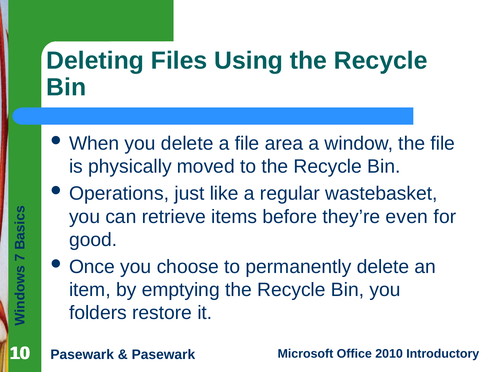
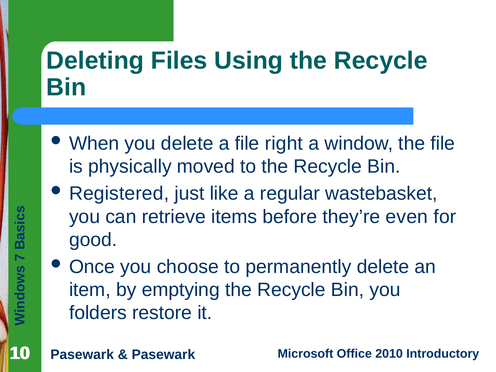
area: area -> right
Operations: Operations -> Registered
